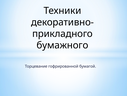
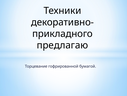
бумажного: бумажного -> предлагаю
